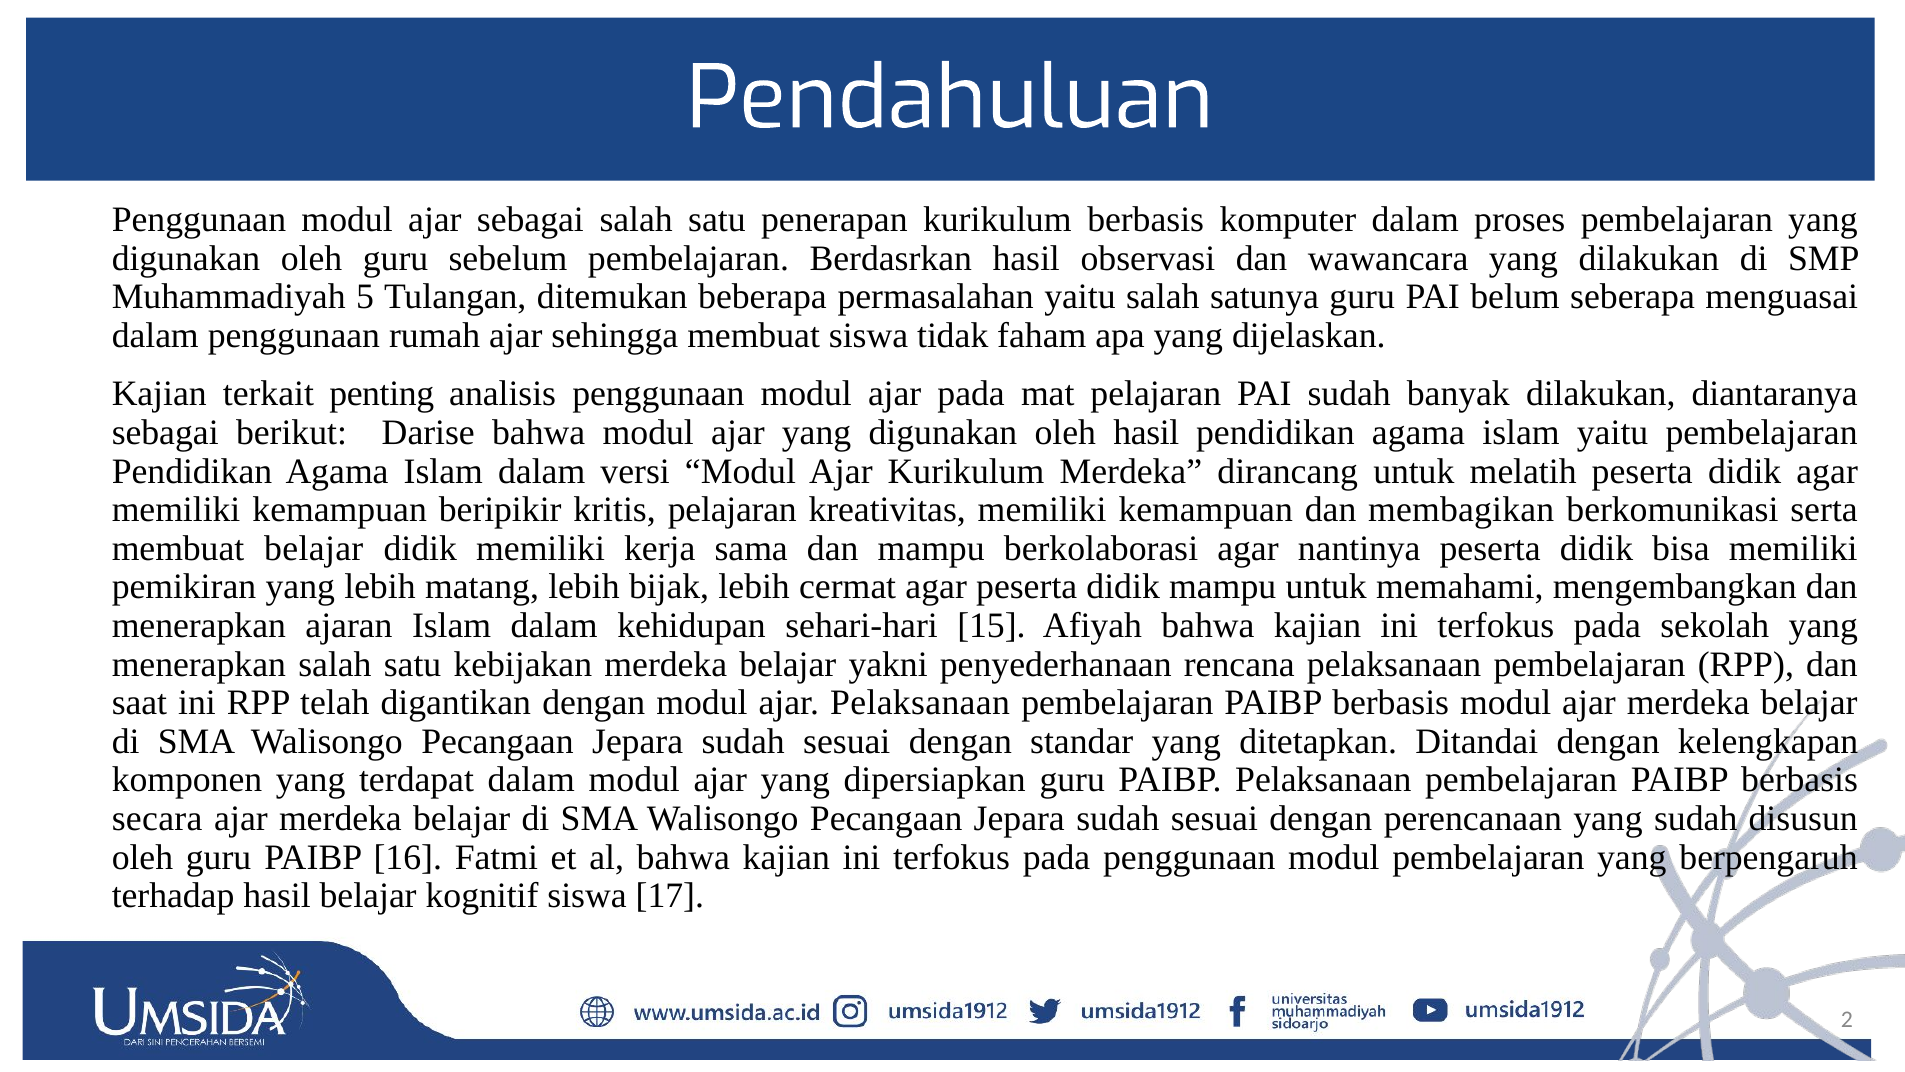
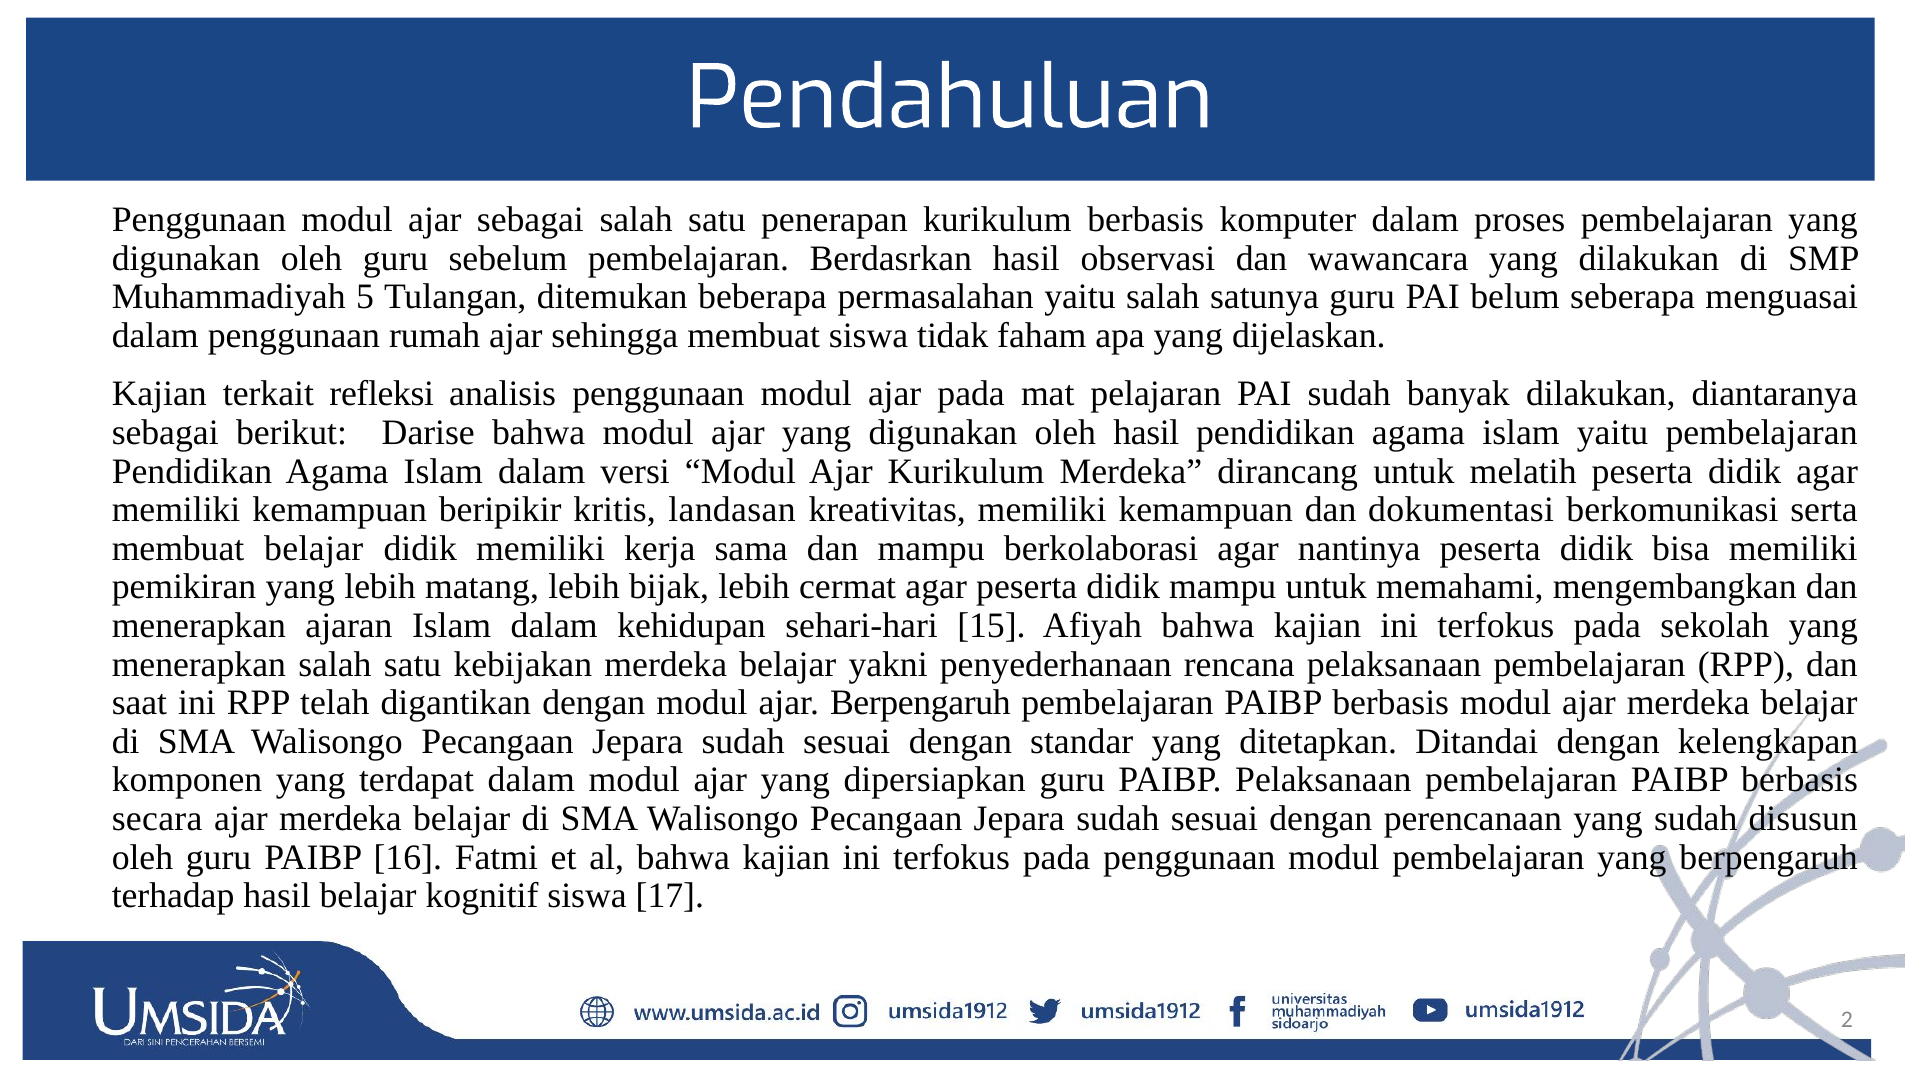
penting: penting -> refleksi
kritis pelajaran: pelajaran -> landasan
membagikan: membagikan -> dokumentasi
ajar Pelaksanaan: Pelaksanaan -> Berpengaruh
